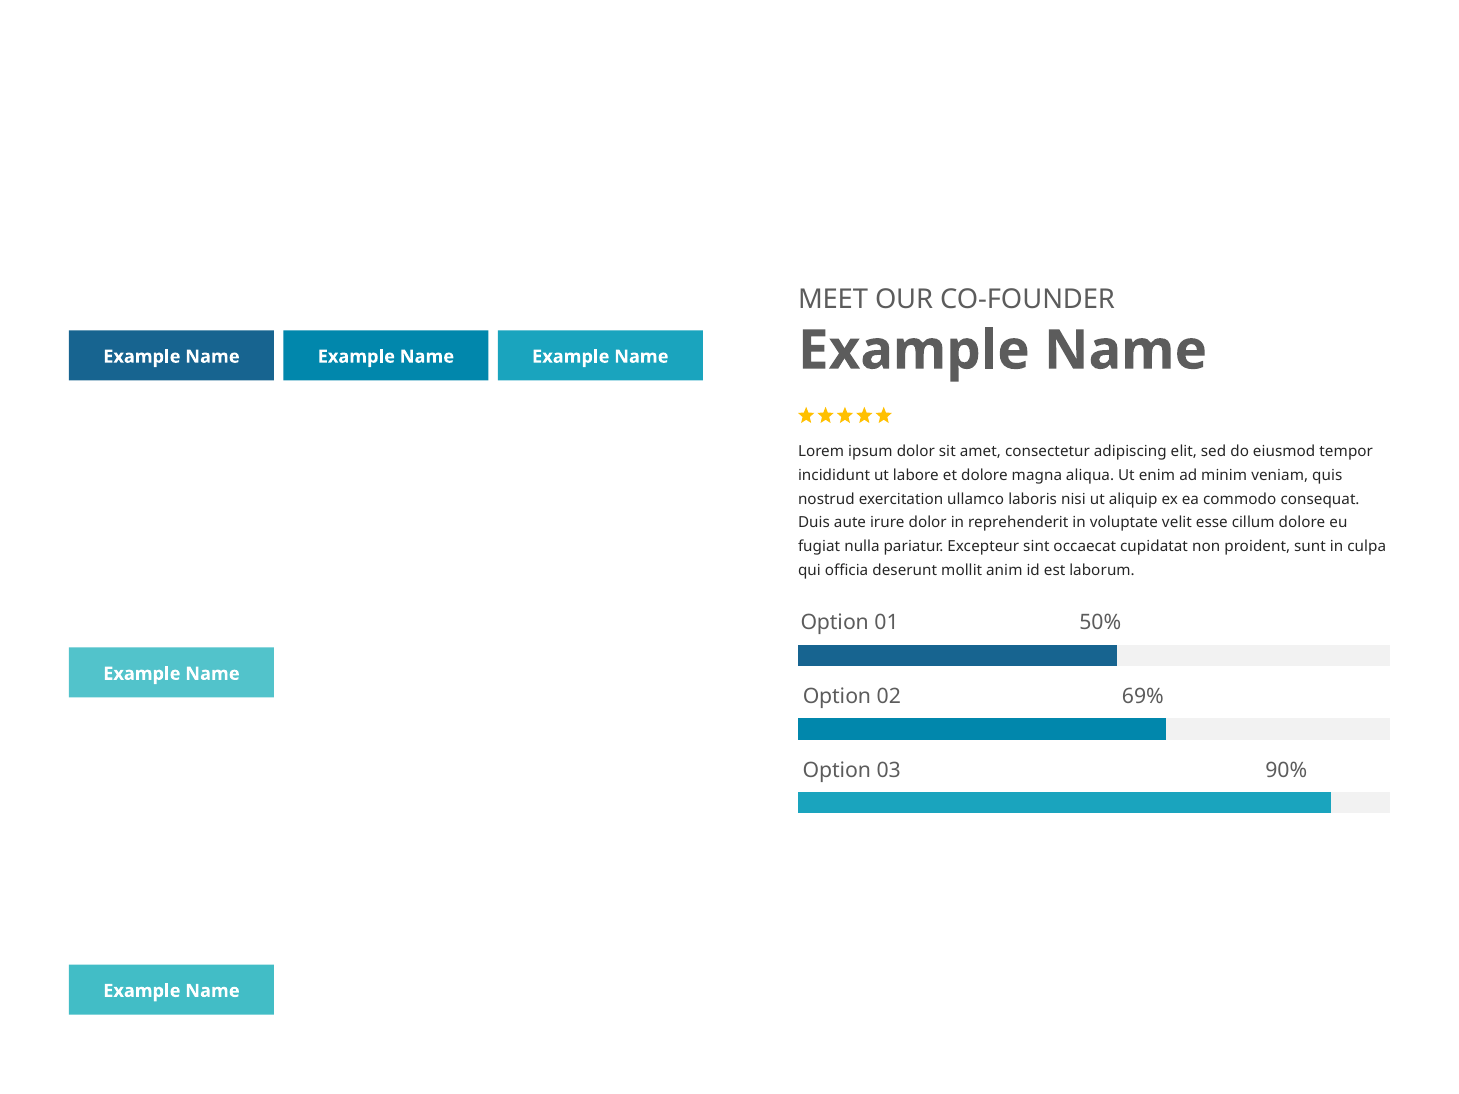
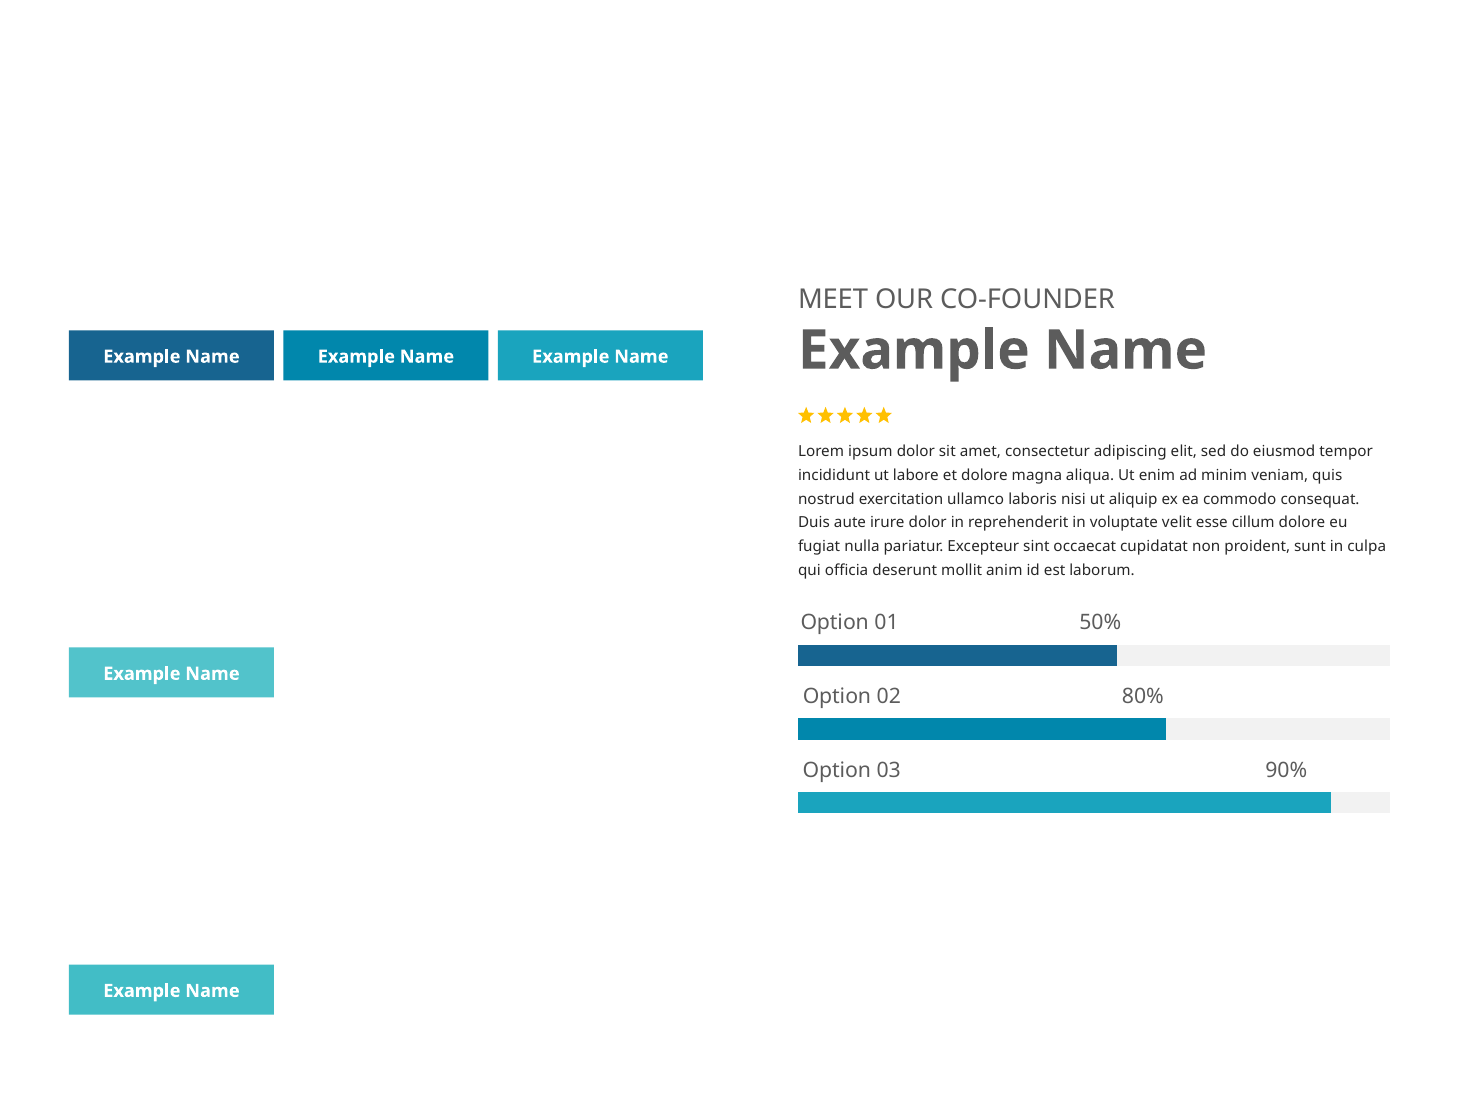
69%: 69% -> 80%
